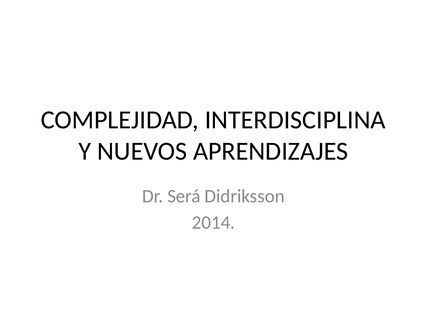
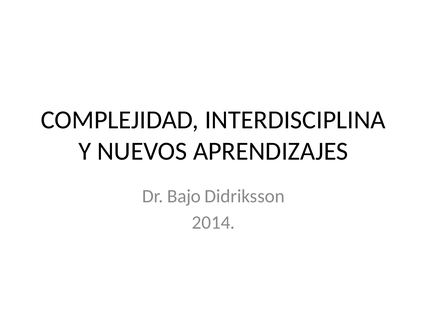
Será: Será -> Bajo
